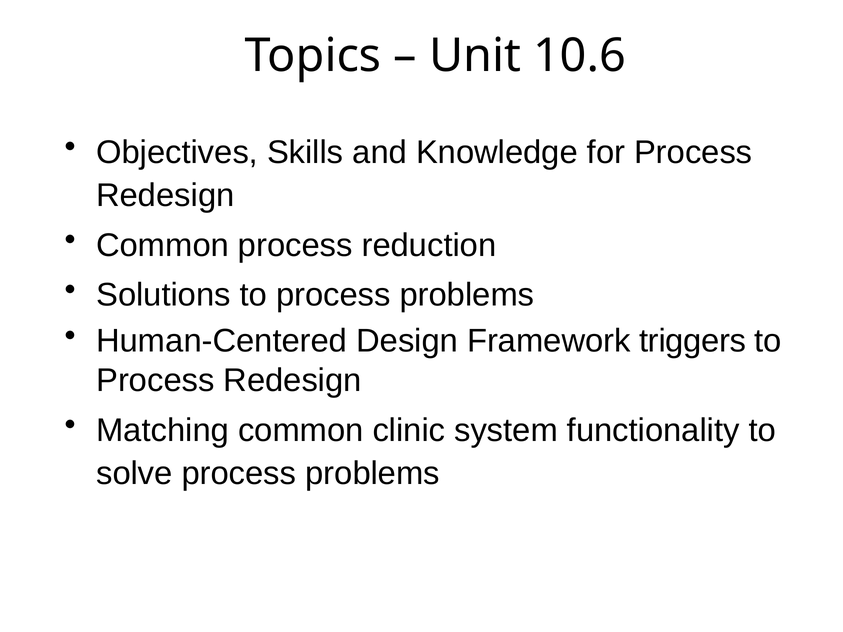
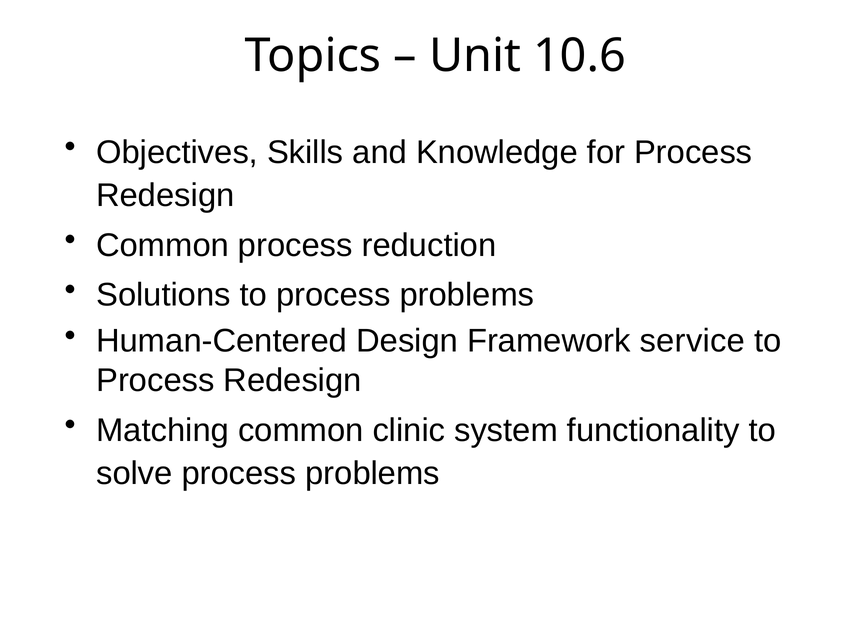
triggers: triggers -> service
